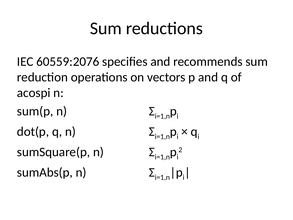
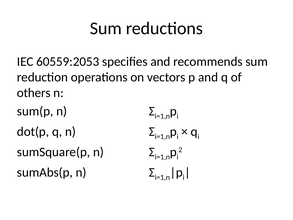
60559:2076: 60559:2076 -> 60559:2053
acospi: acospi -> others
